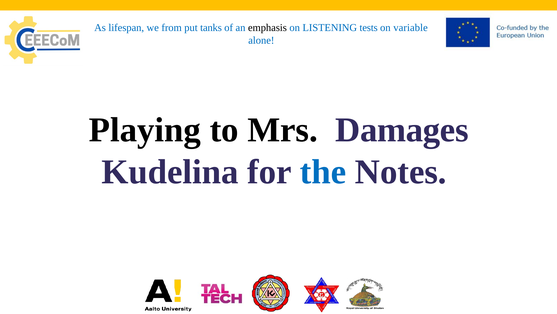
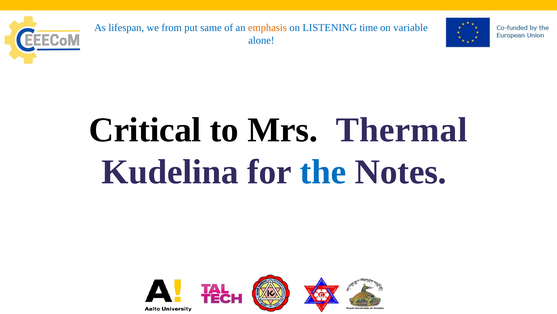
tanks: tanks -> same
emphasis colour: black -> orange
tests: tests -> time
Playing: Playing -> Critical
Damages: Damages -> Thermal
